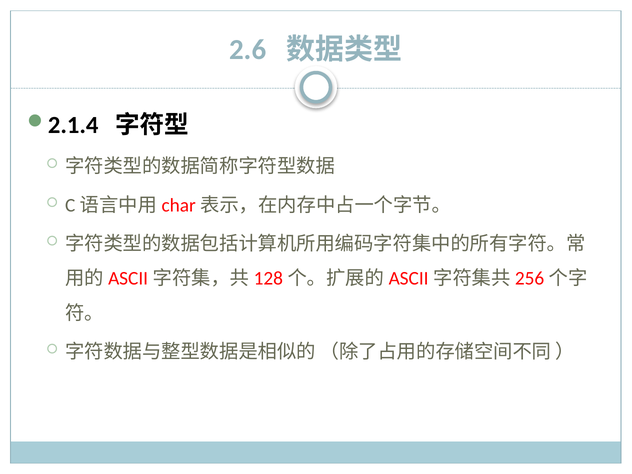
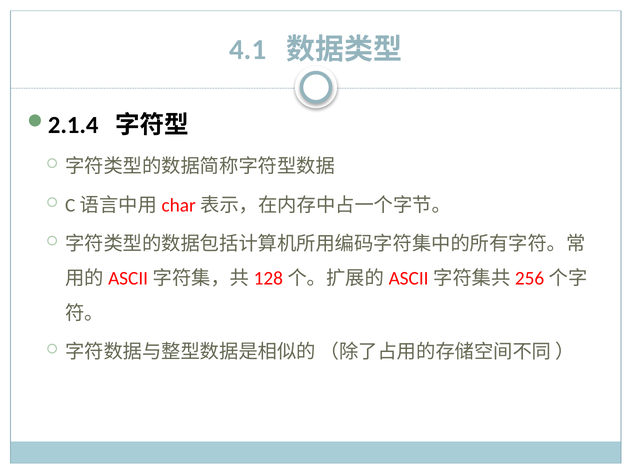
2.6: 2.6 -> 4.1
